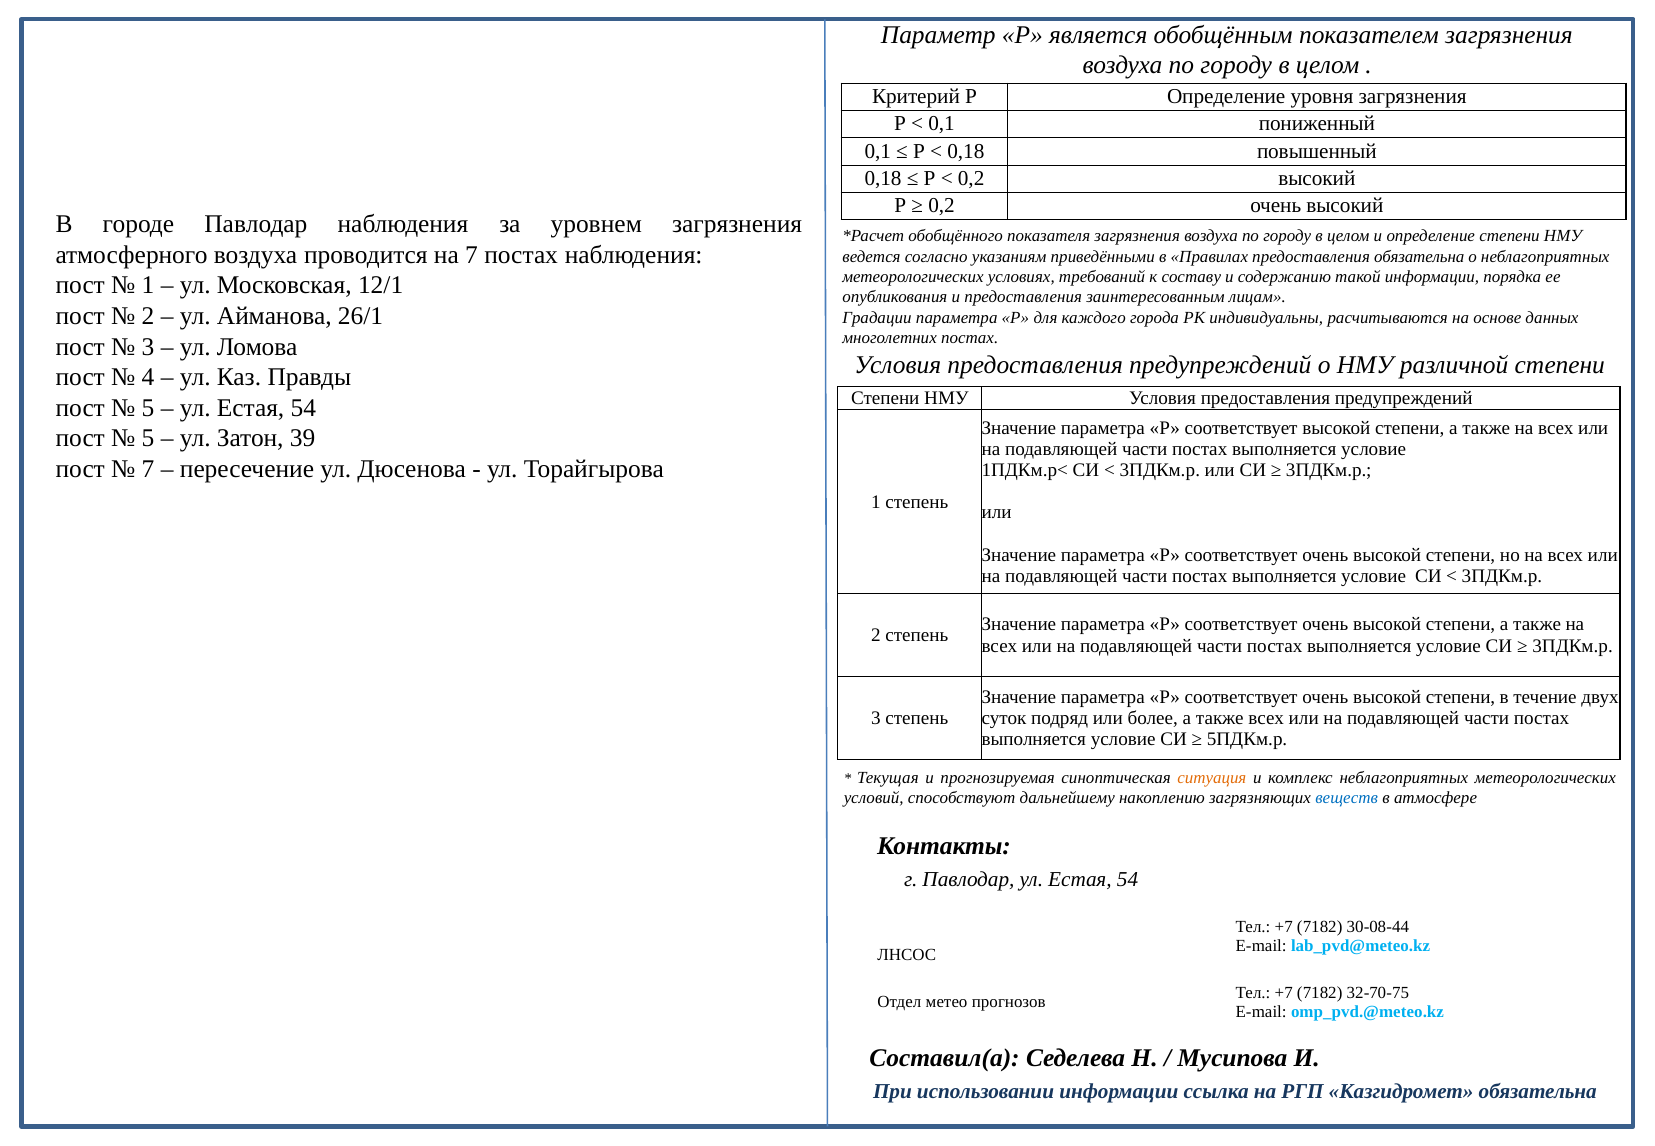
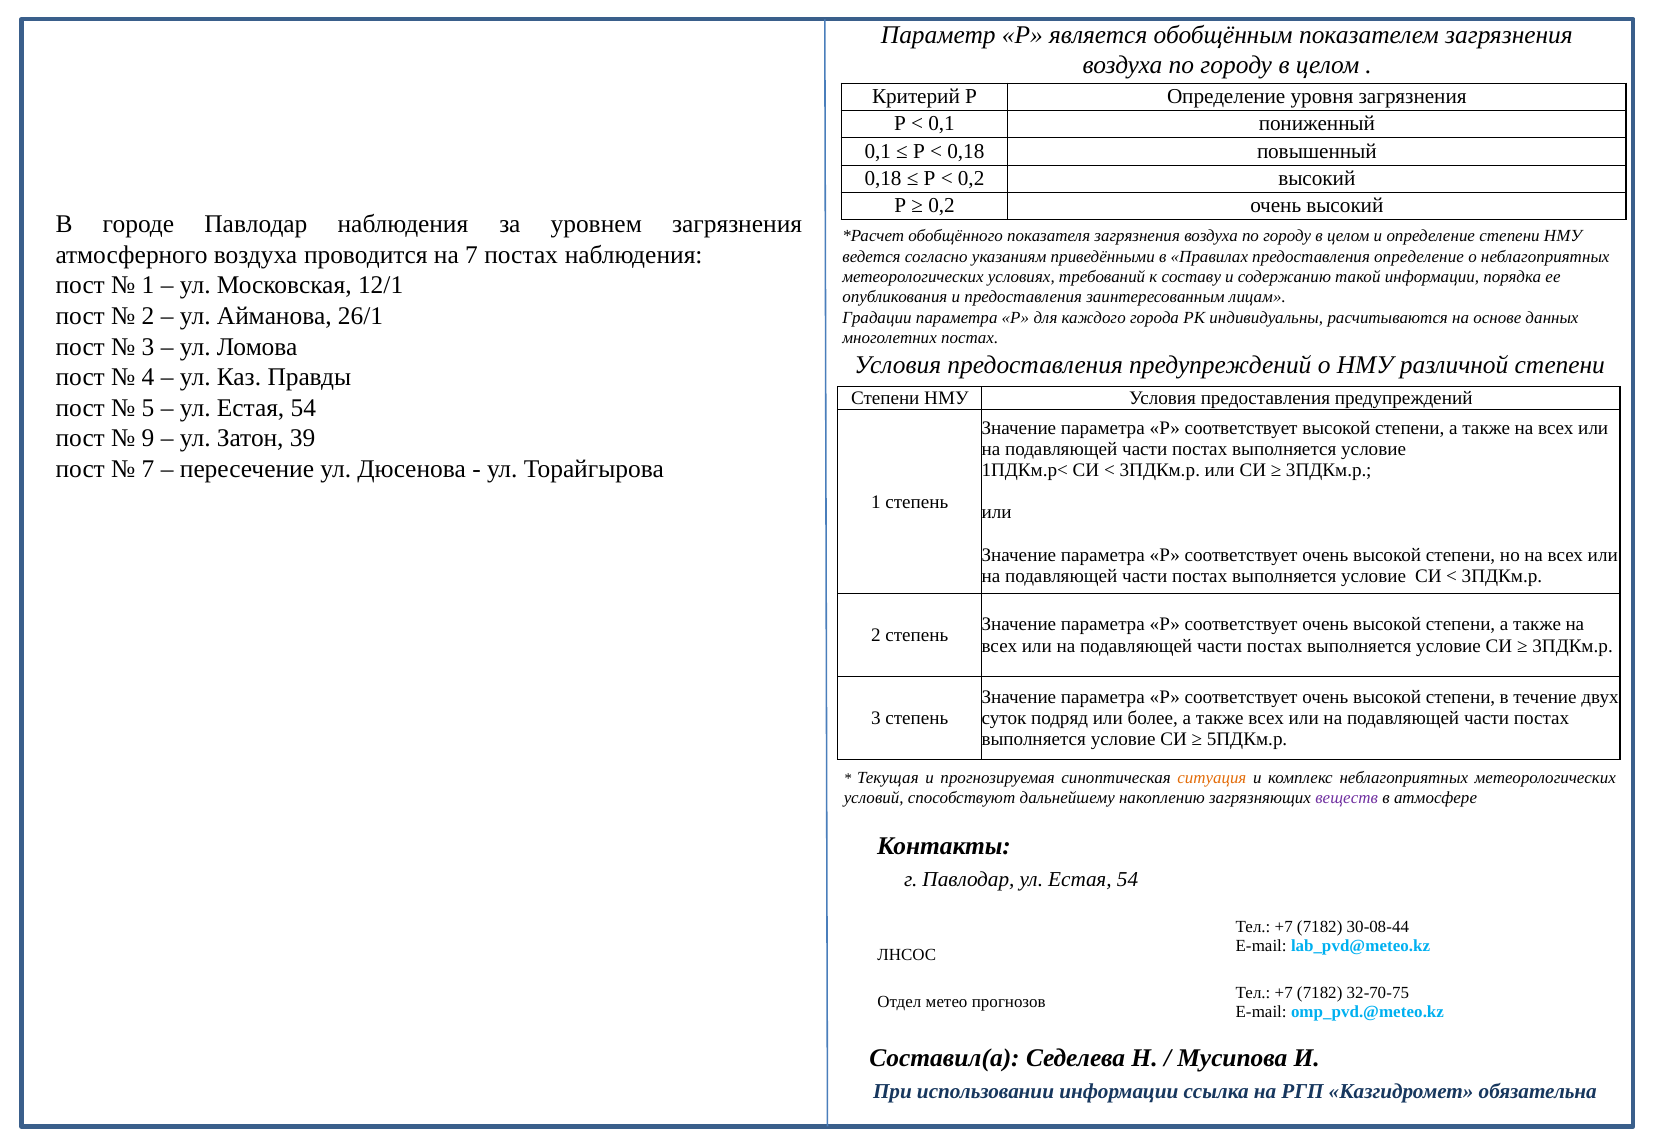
предоставления обязательна: обязательна -> определение
5 at (148, 438): 5 -> 9
веществ colour: blue -> purple
